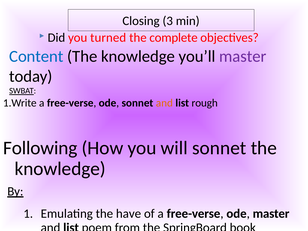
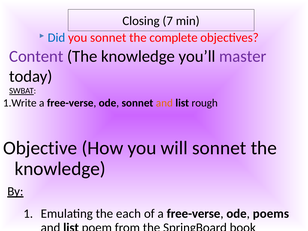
3: 3 -> 7
Did colour: black -> blue
you turned: turned -> sonnet
Content colour: blue -> purple
Following: Following -> Objective
have: have -> each
ode master: master -> poems
